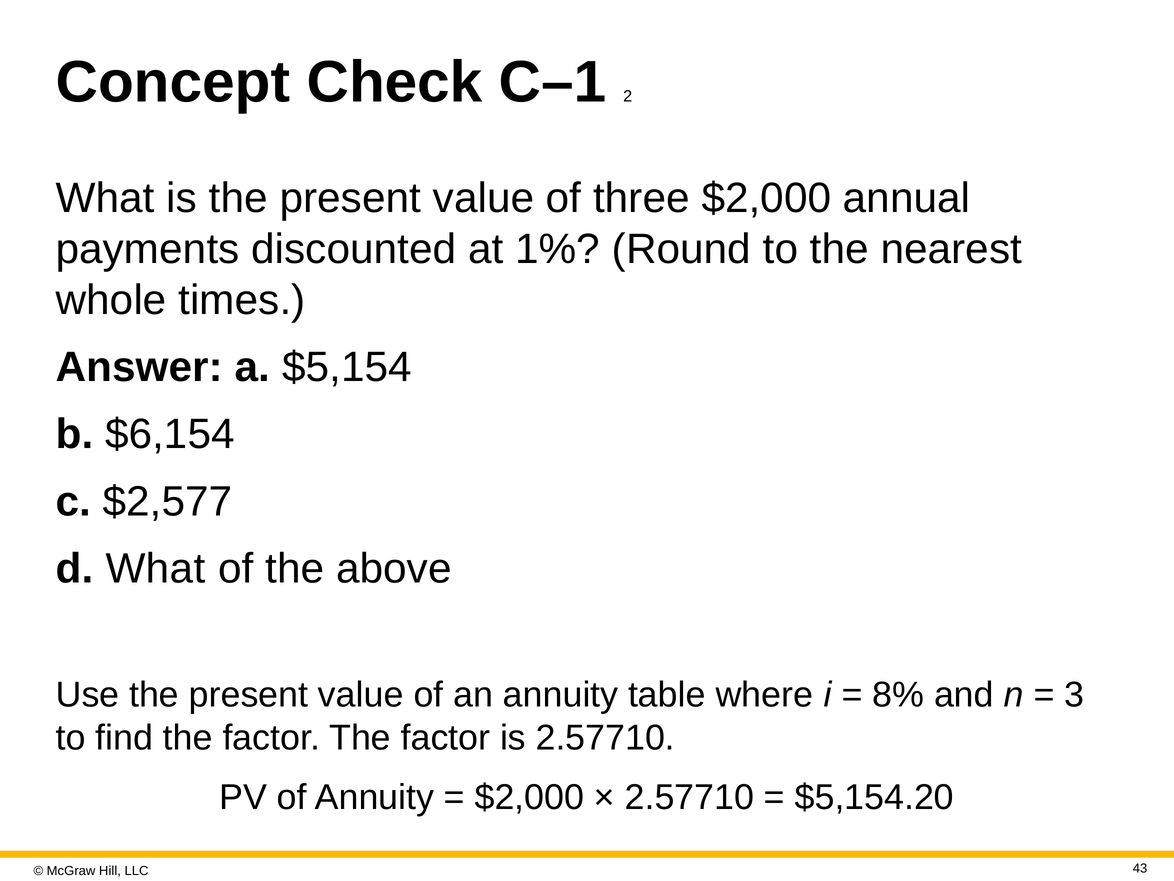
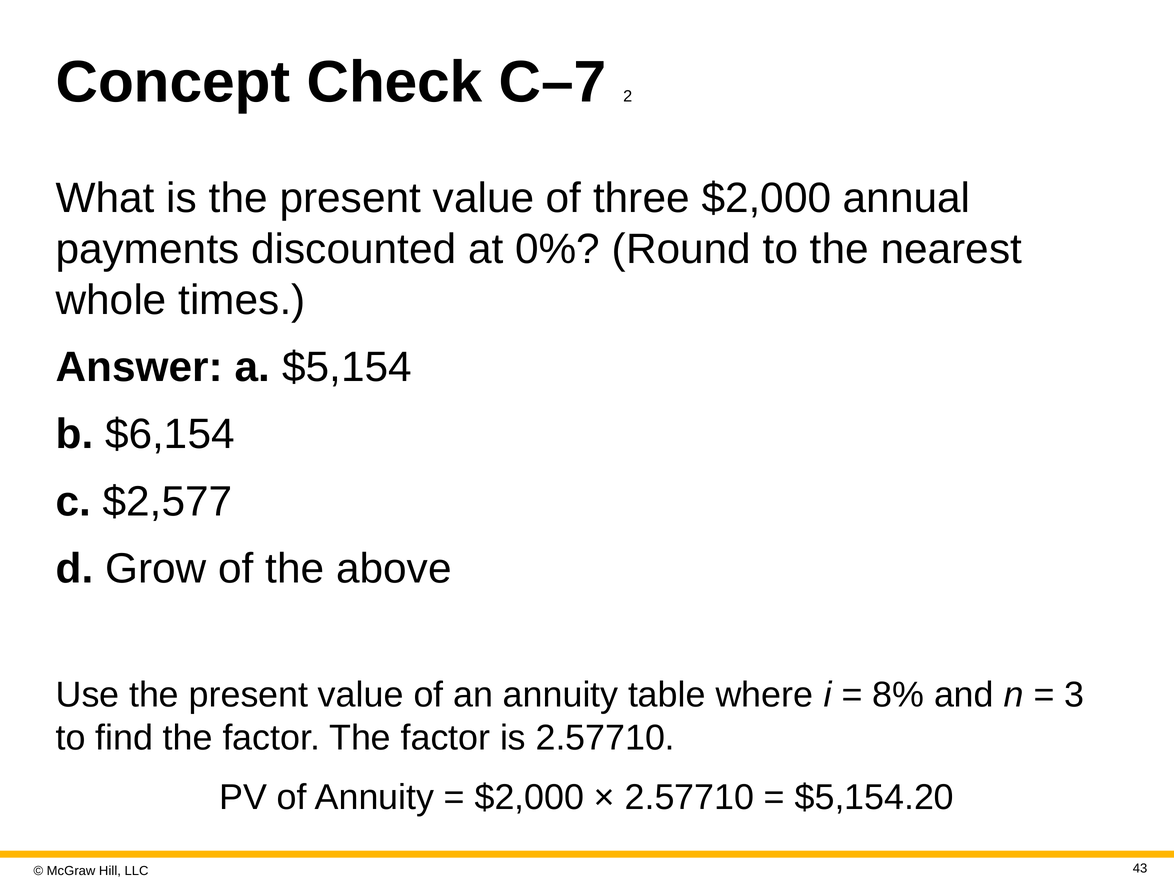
C–1: C–1 -> C–7
1%: 1% -> 0%
d What: What -> Grow
